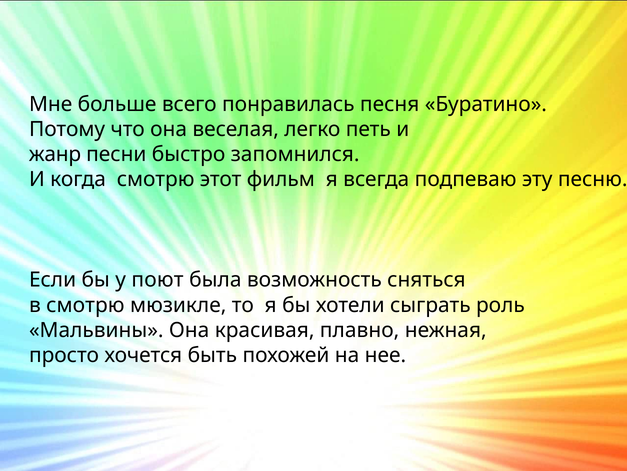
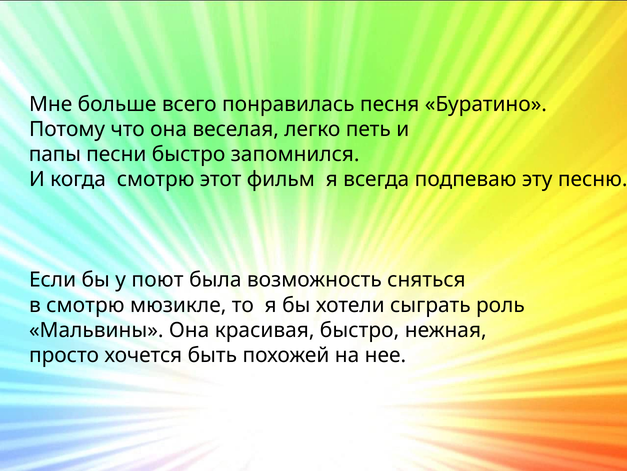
жанр: жанр -> папы
красивая плавно: плавно -> быстро
